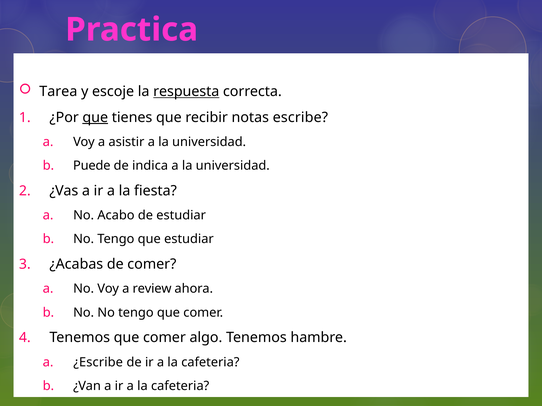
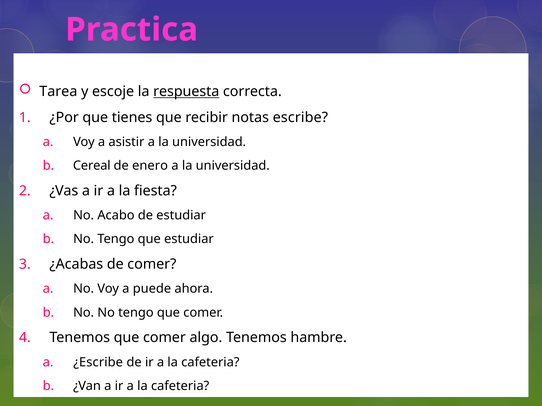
que at (95, 118) underline: present -> none
Puede: Puede -> Cereal
indica: indica -> enero
review: review -> puede
